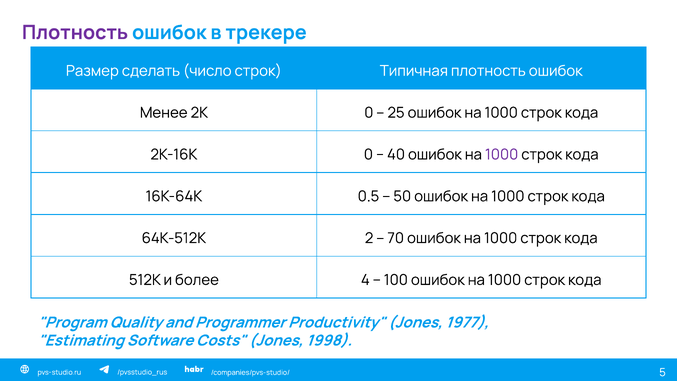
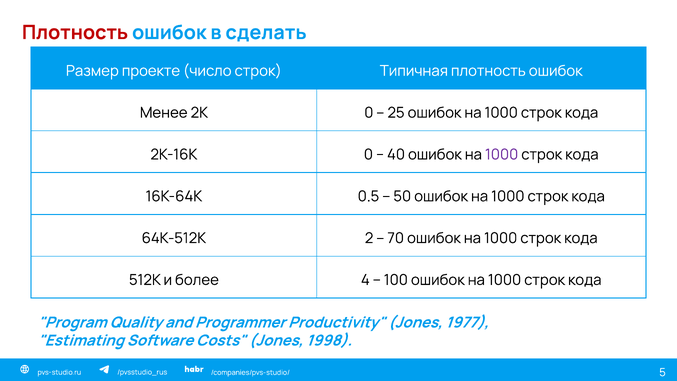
Плотность at (75, 33) colour: purple -> red
трекере: трекере -> сделать
сделать: сделать -> проекте
